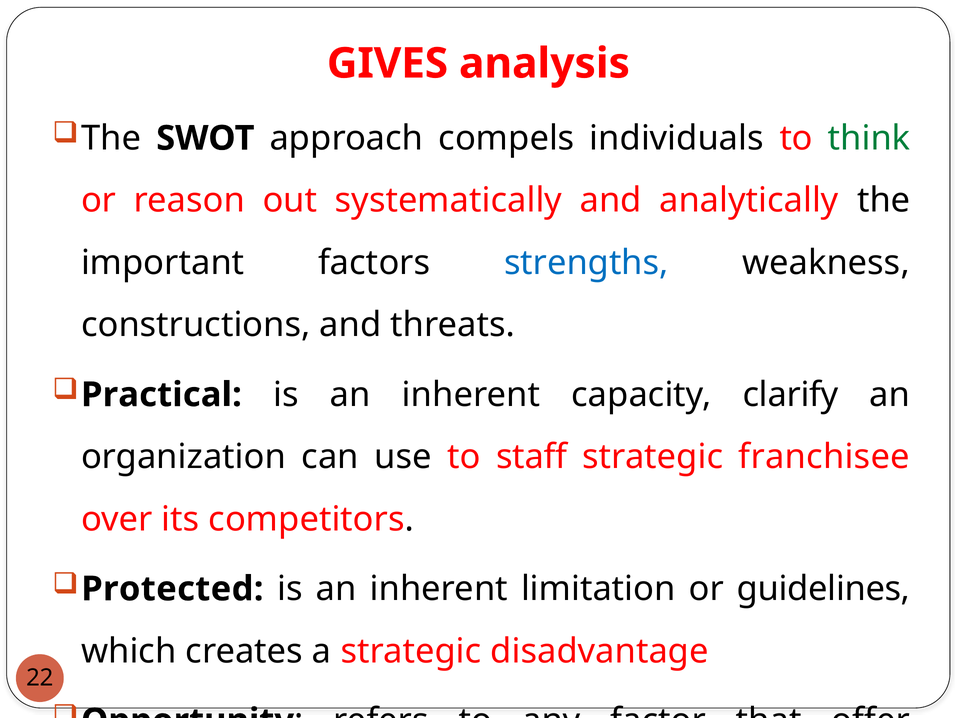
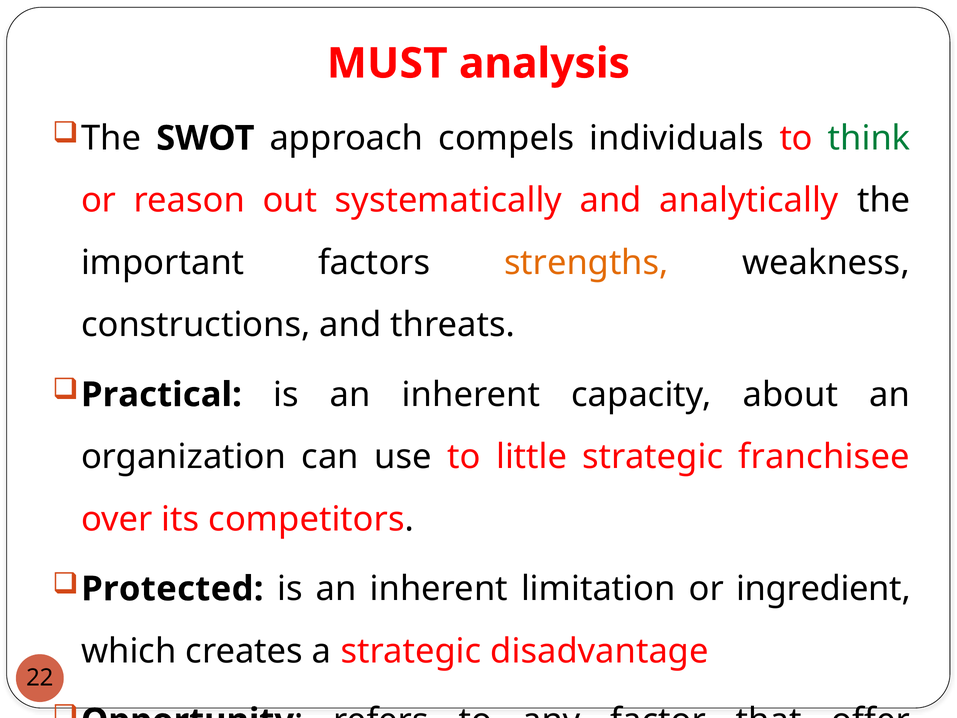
GIVES: GIVES -> MUST
strengths colour: blue -> orange
clarify: clarify -> about
staff: staff -> little
guidelines: guidelines -> ingredient
